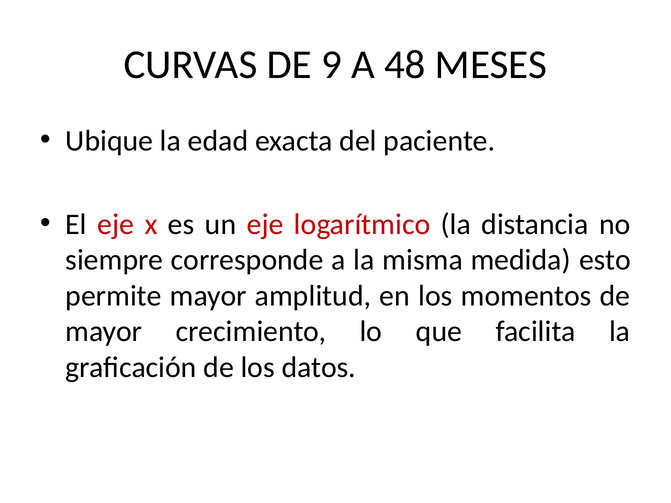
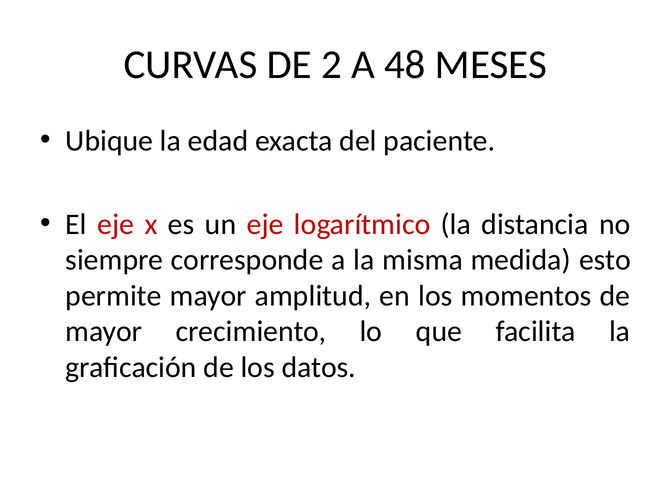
9: 9 -> 2
